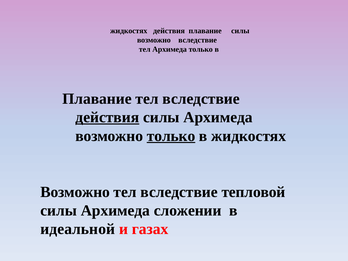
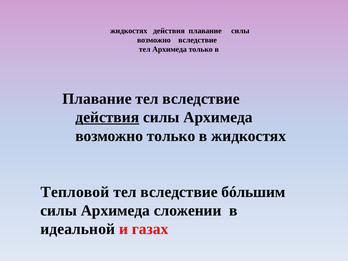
только at (171, 136) underline: present -> none
Возможно at (75, 192): Возможно -> Тепловой
тепловой: тепловой -> бóльшим
